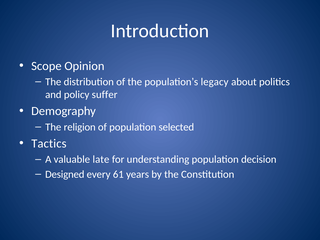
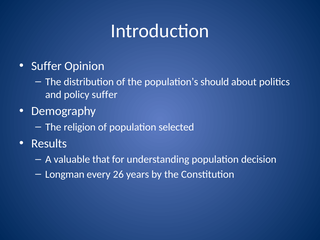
Scope at (46, 66): Scope -> Suffer
legacy: legacy -> should
Tactics: Tactics -> Results
late: late -> that
Designed: Designed -> Longman
61: 61 -> 26
